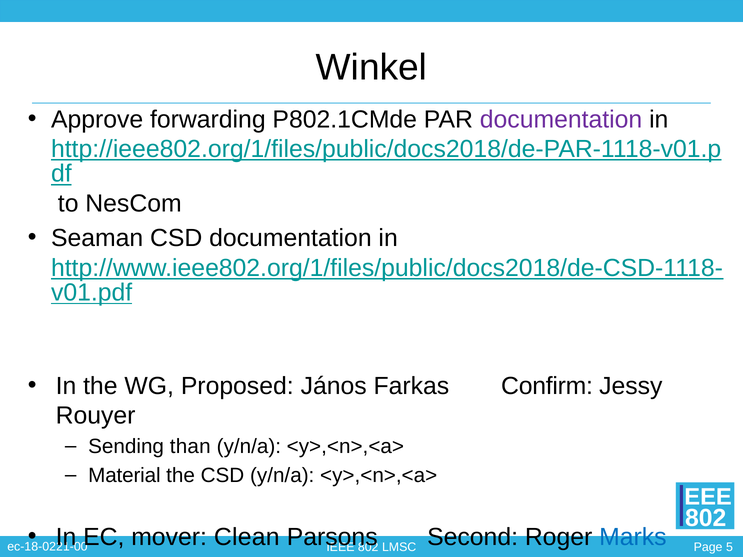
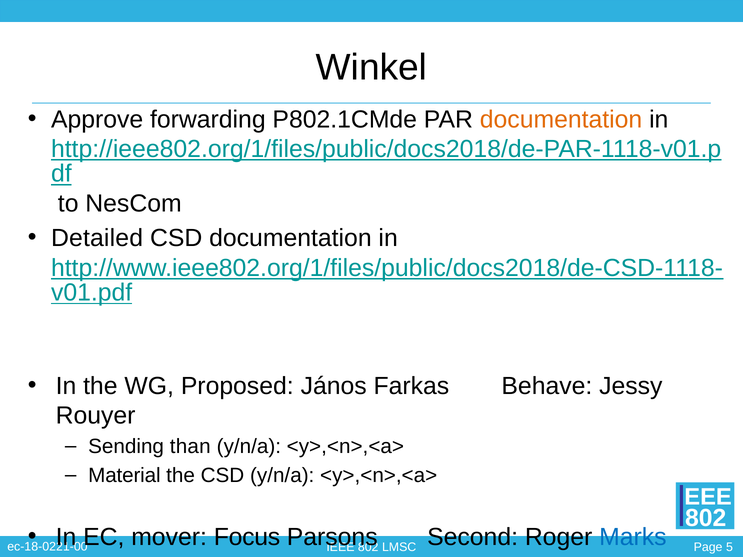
documentation at (561, 119) colour: purple -> orange
Seaman: Seaman -> Detailed
Confirm: Confirm -> Behave
Clean: Clean -> Focus
